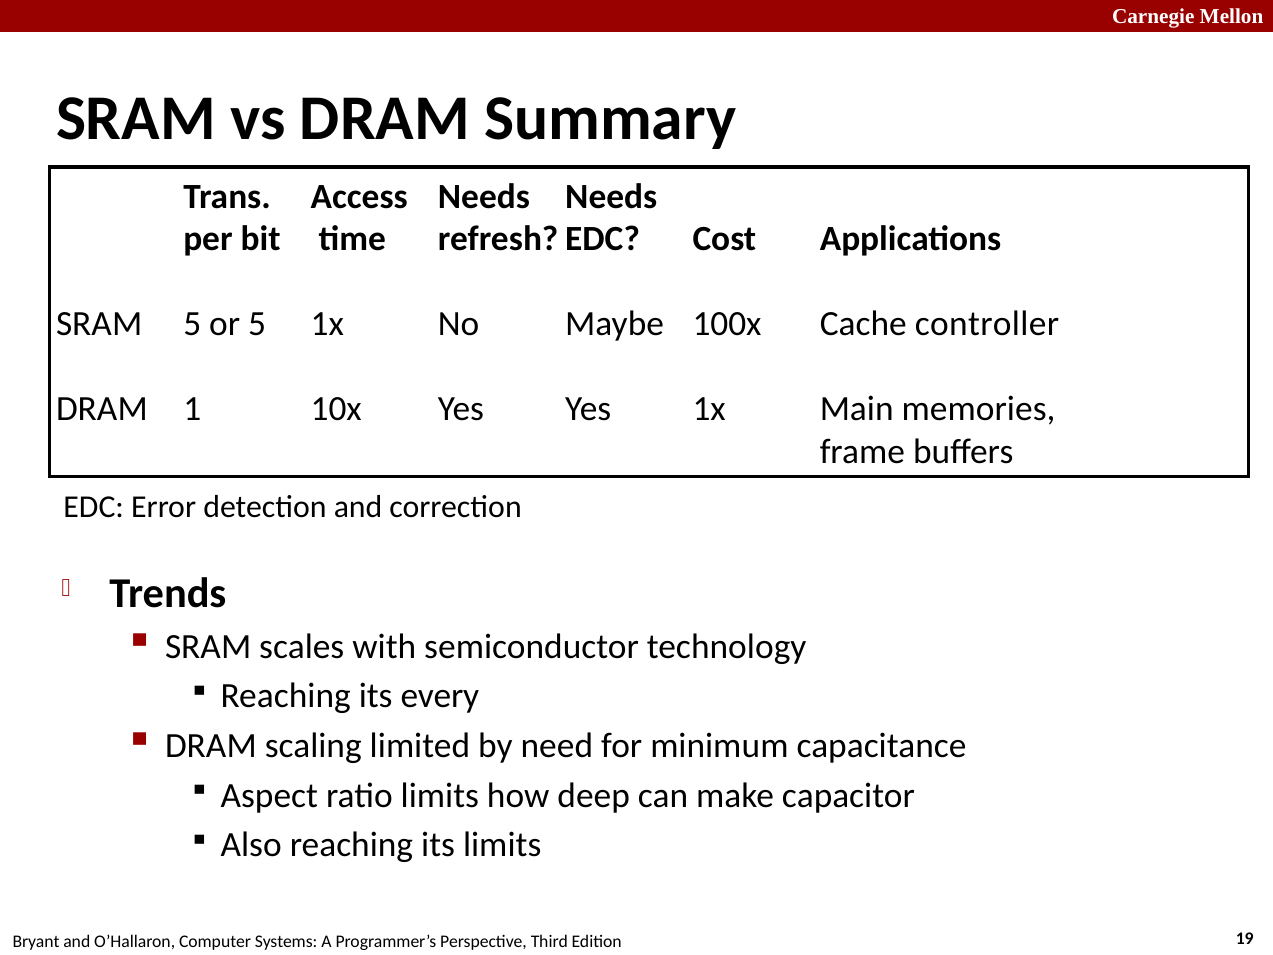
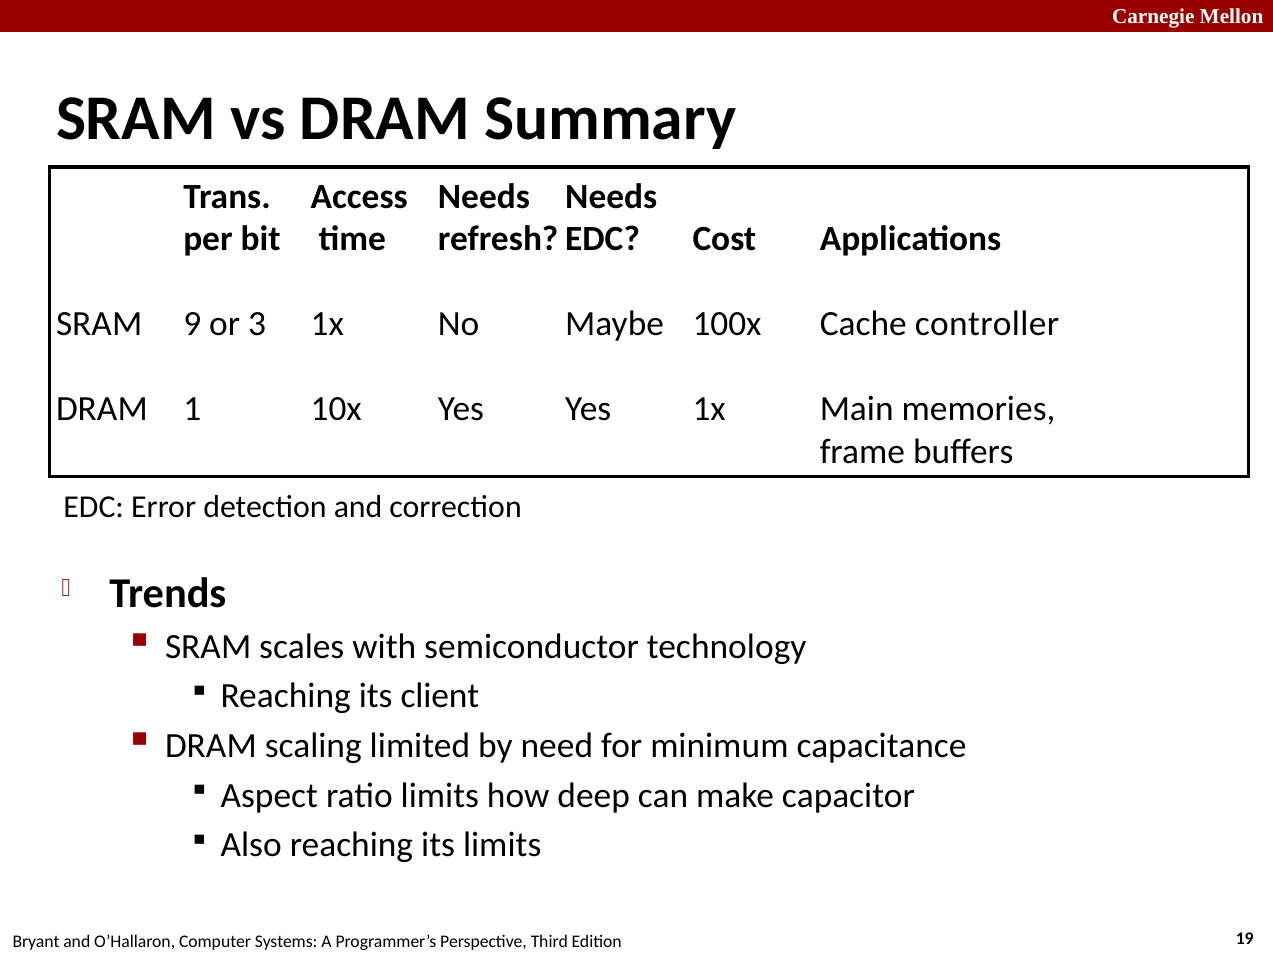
SRAM 5: 5 -> 9
or 5: 5 -> 3
every: every -> client
